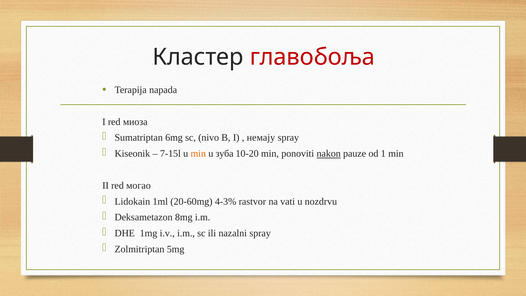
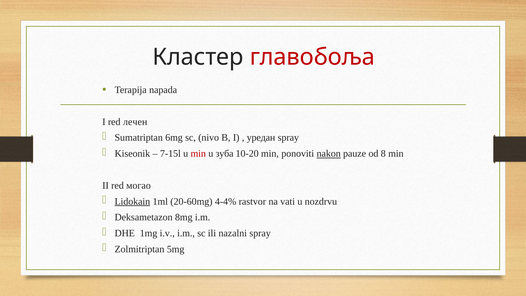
миоза: миоза -> лечен
немају: немају -> уредан
min at (198, 154) colour: orange -> red
1: 1 -> 8
Lidokain underline: none -> present
4-3%: 4-3% -> 4-4%
